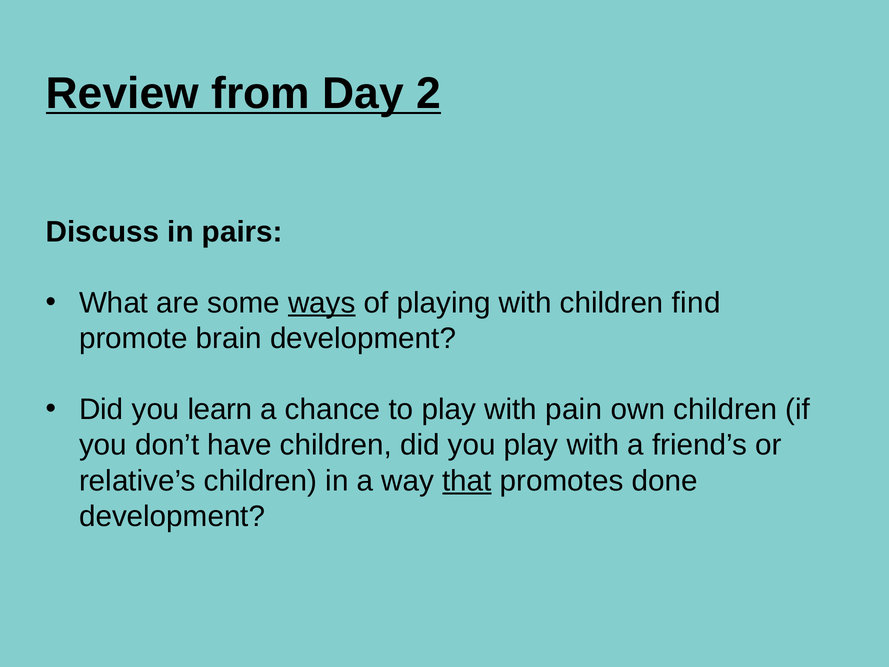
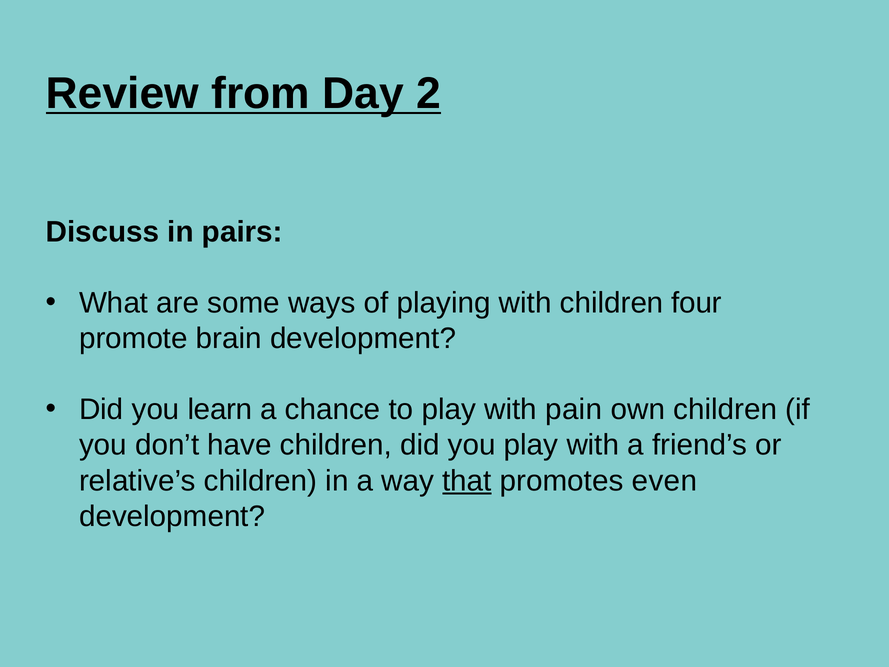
ways underline: present -> none
find: find -> four
done: done -> even
